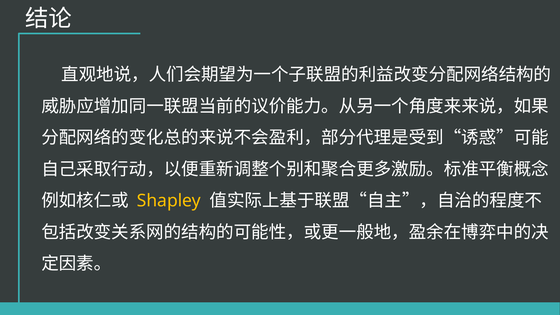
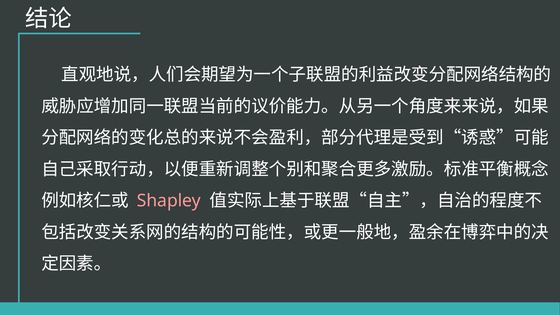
Shapley colour: yellow -> pink
